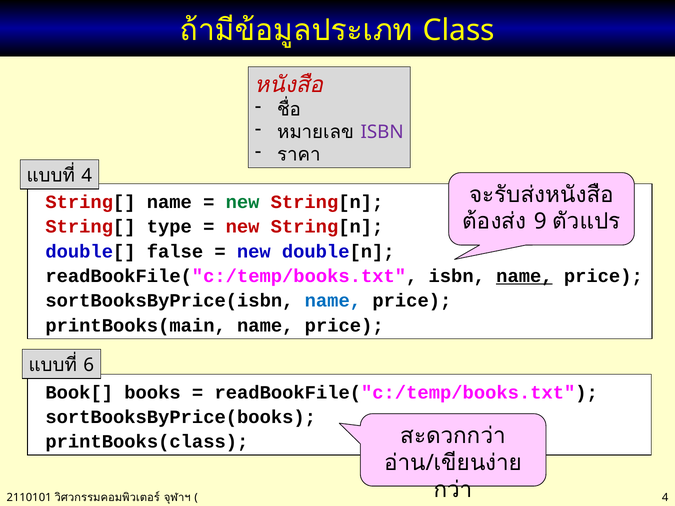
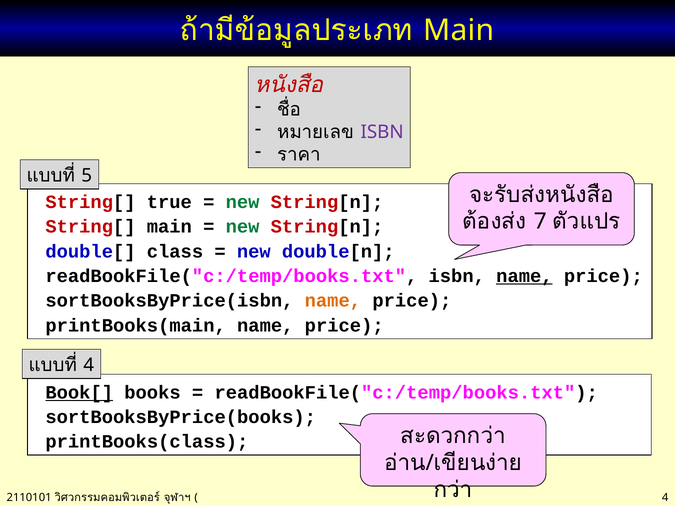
Class at (459, 30): Class -> Main
4 at (87, 176): 4 -> 5
String[ name: name -> true
9: 9 -> 7
String[ type: type -> main
new at (243, 227) colour: red -> green
false: false -> class
name at (333, 301) colour: blue -> orange
6 at (89, 365): 6 -> 4
Book[ underline: none -> present
